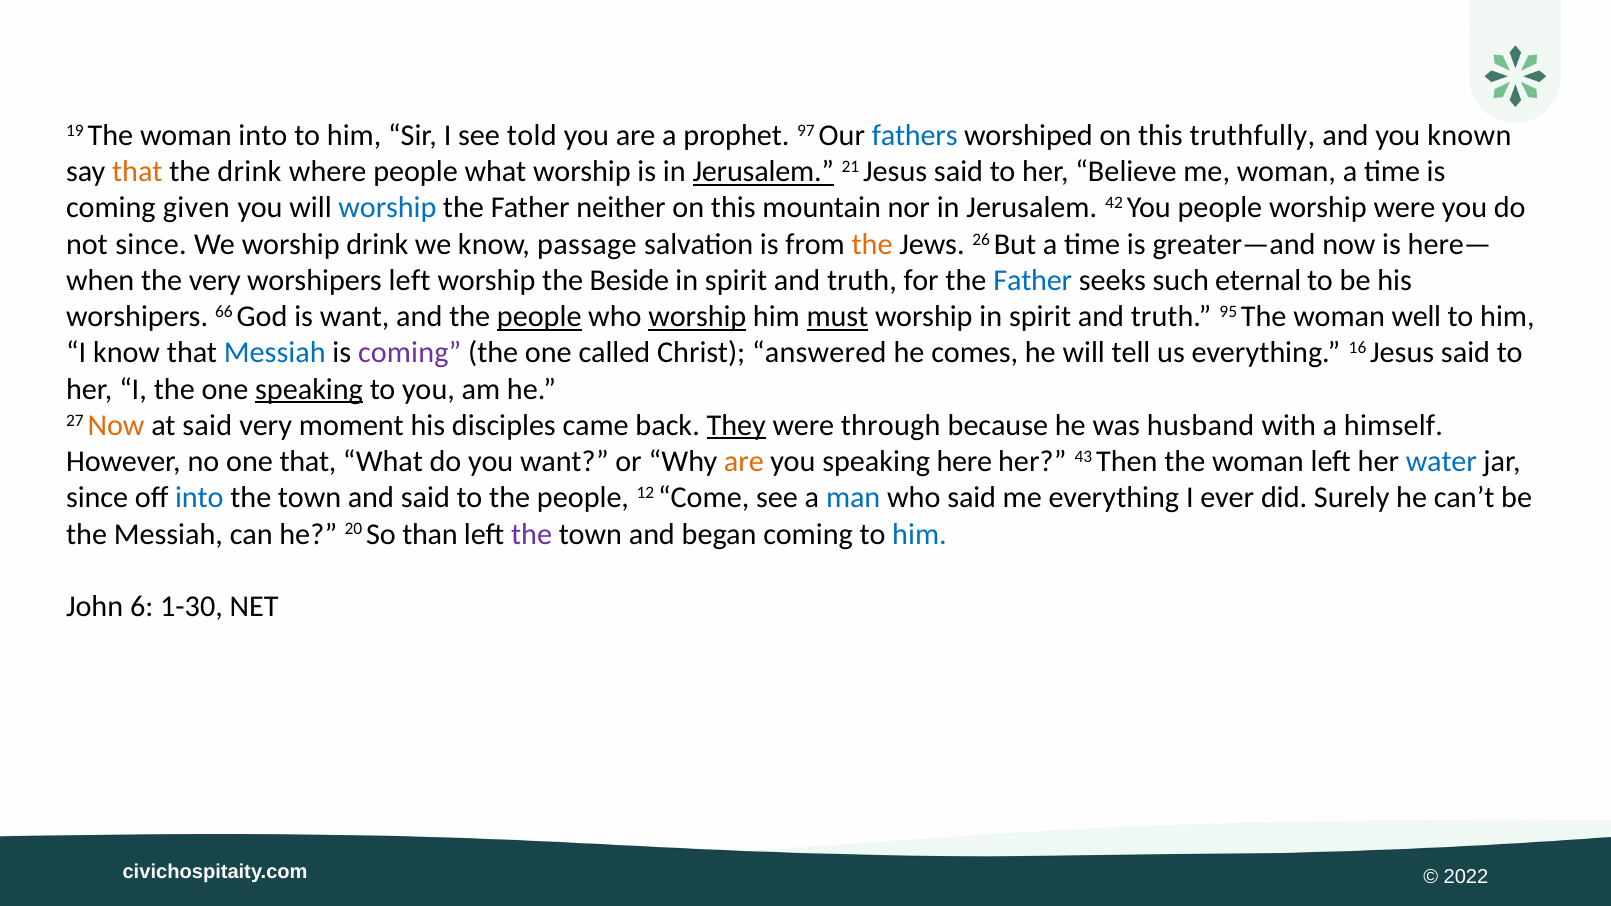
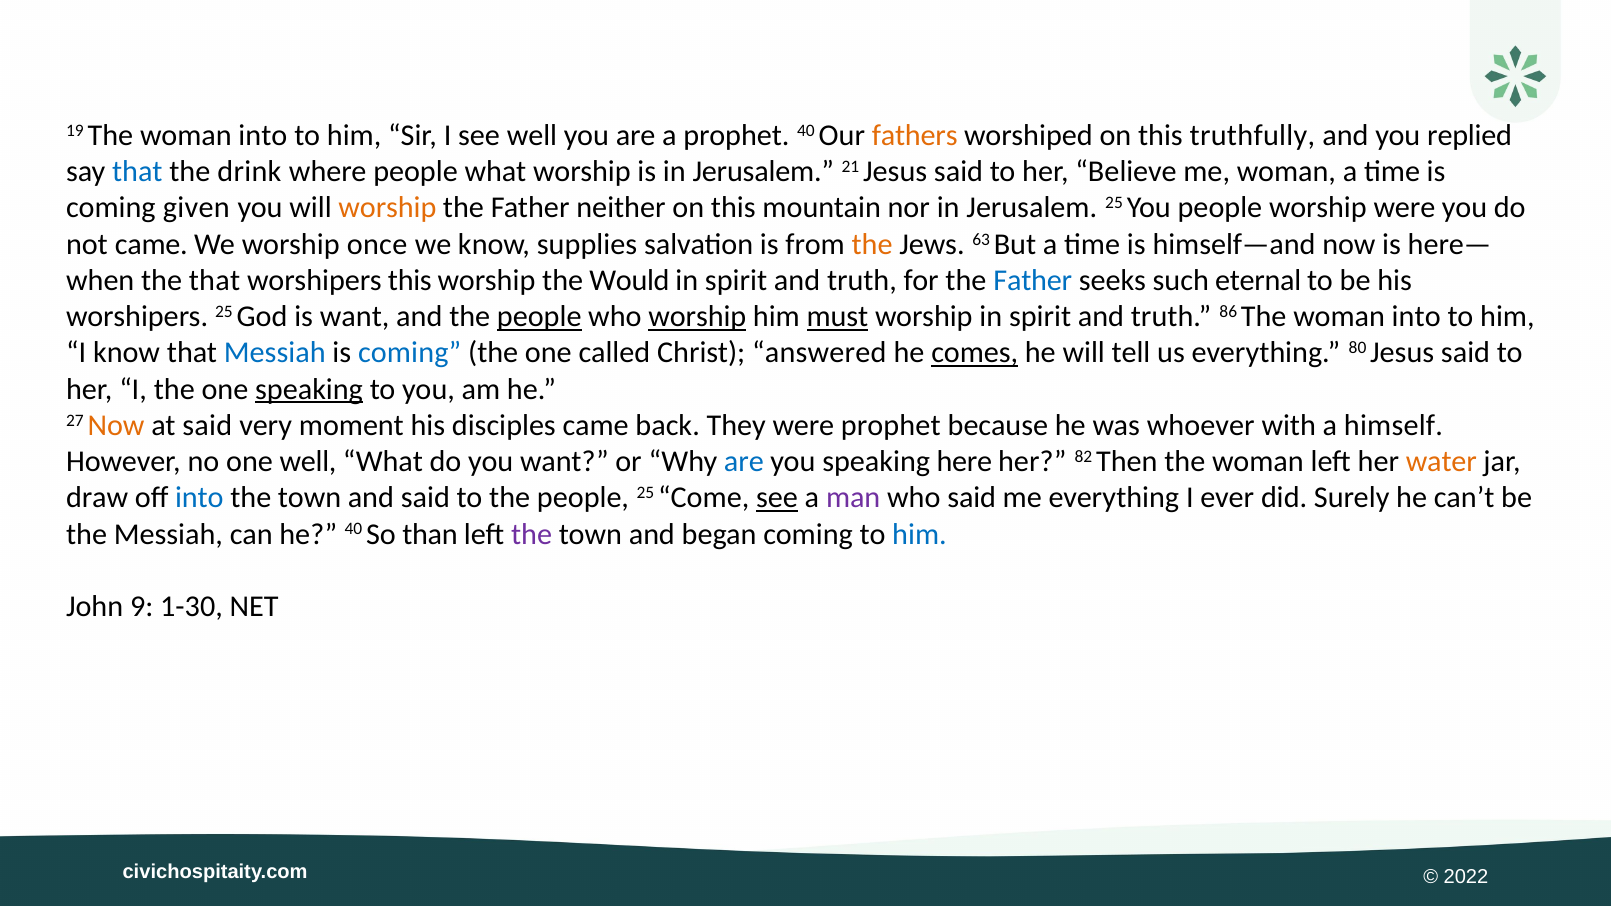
see told: told -> well
prophet 97: 97 -> 40
fathers colour: blue -> orange
known: known -> replied
that at (137, 172) colour: orange -> blue
Jerusalem at (763, 172) underline: present -> none
worship at (387, 208) colour: blue -> orange
Jerusalem 42: 42 -> 25
not since: since -> came
worship drink: drink -> once
passage: passage -> supplies
26: 26 -> 63
greater—and: greater—and -> himself—and
the very: very -> that
worshipers left: left -> this
Beside: Beside -> Would
worshipers 66: 66 -> 25
95: 95 -> 86
well at (1416, 317): well -> into
coming at (410, 353) colour: purple -> blue
comes underline: none -> present
16: 16 -> 80
They underline: present -> none
were through: through -> prophet
husband: husband -> whoever
one that: that -> well
are at (744, 462) colour: orange -> blue
43: 43 -> 82
water colour: blue -> orange
since at (97, 498): since -> draw
people 12: 12 -> 25
see at (777, 498) underline: none -> present
man colour: blue -> purple
he 20: 20 -> 40
6: 6 -> 9
